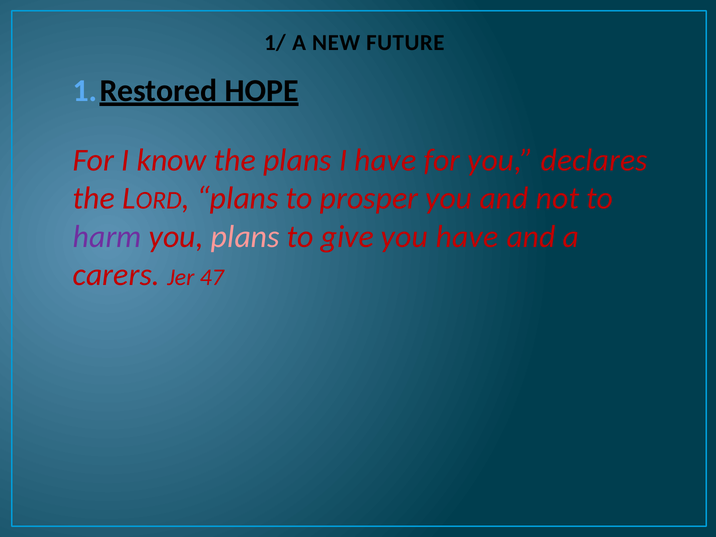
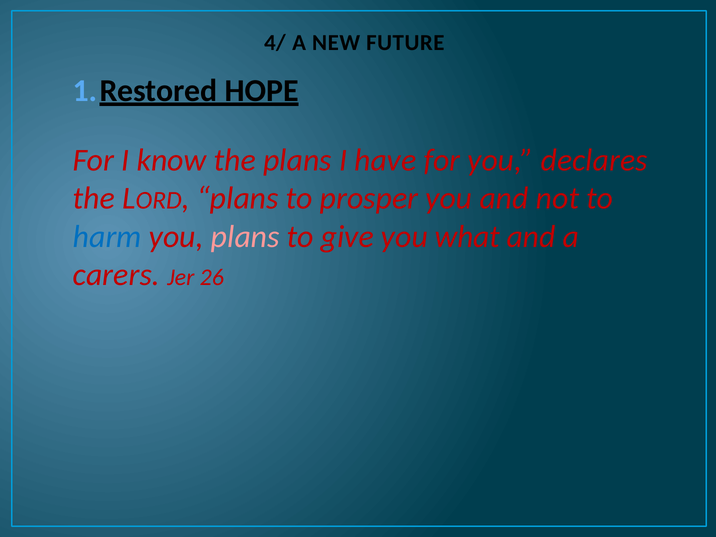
1/: 1/ -> 4/
harm colour: purple -> blue
you have: have -> what
47: 47 -> 26
